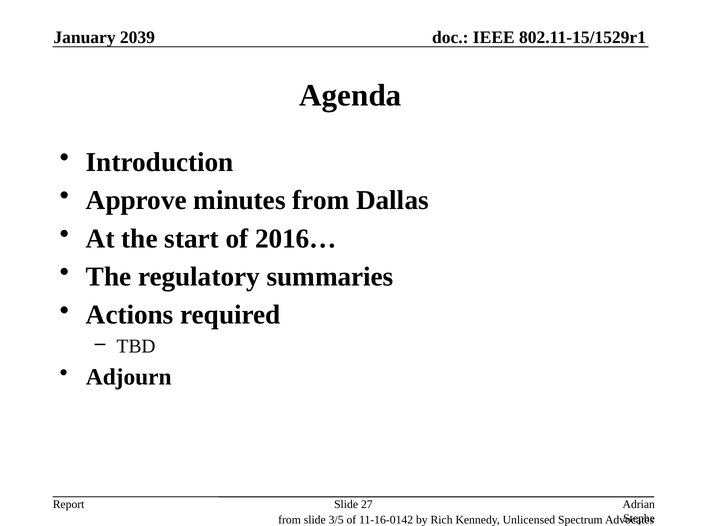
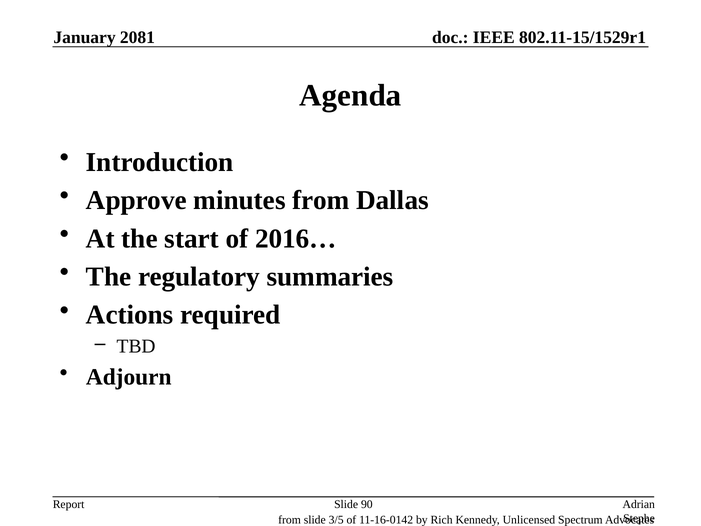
2039: 2039 -> 2081
27: 27 -> 90
